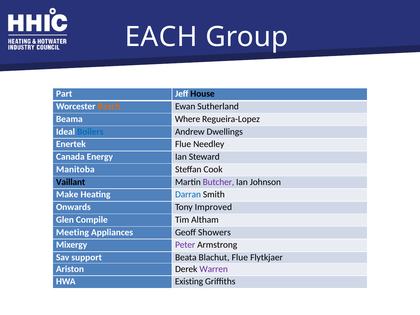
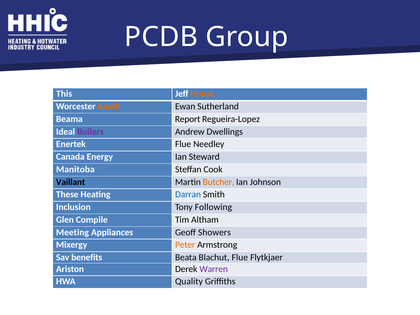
EACH: EACH -> PCDB
Part: Part -> This
House colour: black -> orange
Where: Where -> Report
Boilers colour: blue -> purple
Butcher colour: purple -> orange
Make: Make -> These
Onwards: Onwards -> Inclusion
Improved: Improved -> Following
Peter colour: purple -> orange
support: support -> benefits
Existing: Existing -> Quality
